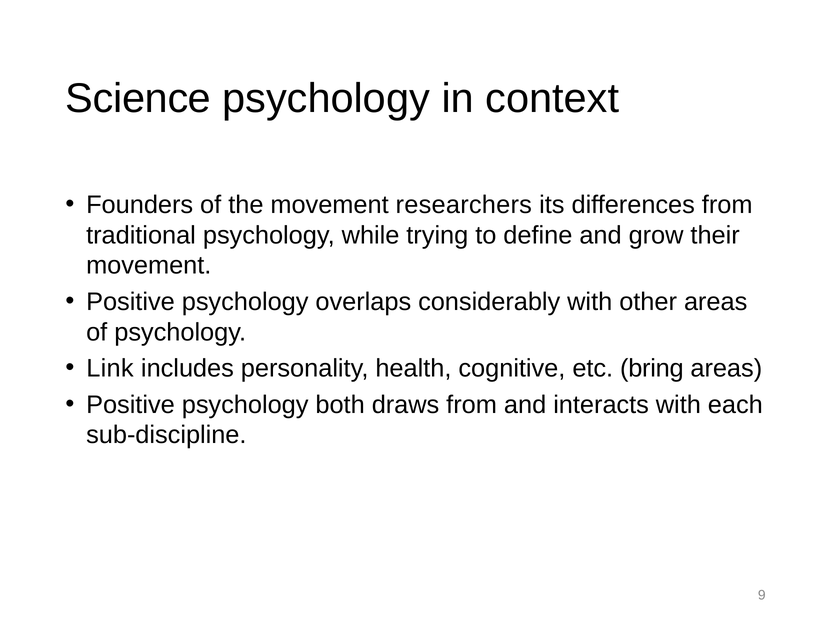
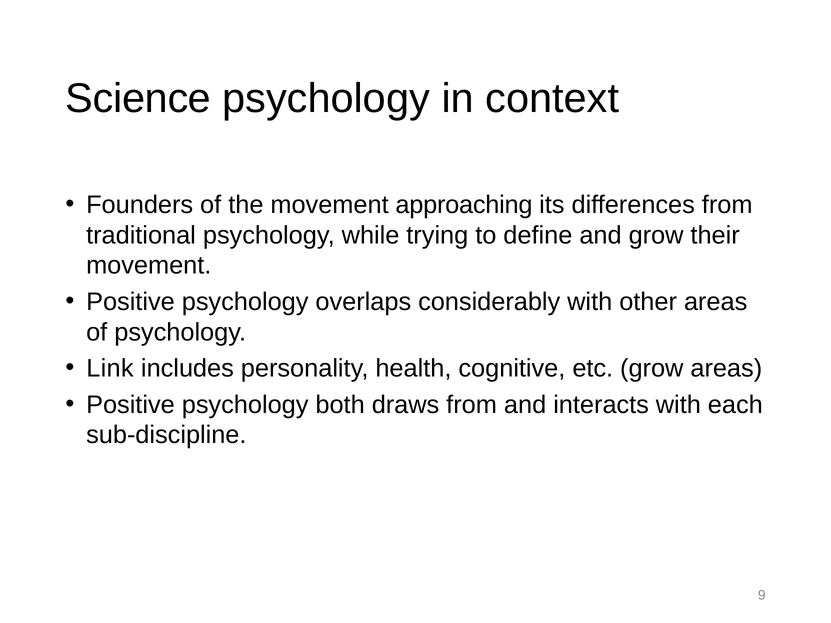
researchers: researchers -> approaching
etc bring: bring -> grow
